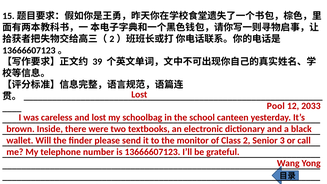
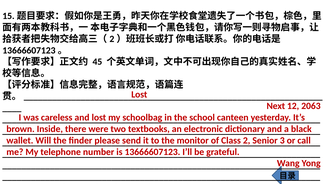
39: 39 -> 45
Pool: Pool -> Next
2033: 2033 -> 2063
